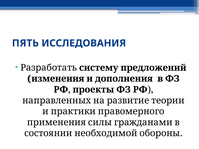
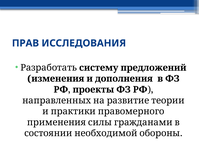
ПЯТЬ: ПЯТЬ -> ПРАВ
